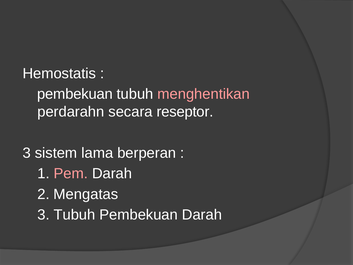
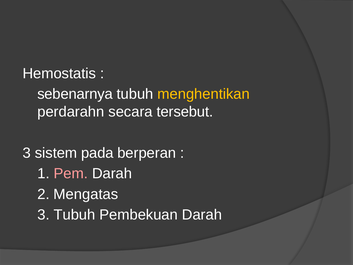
pembekuan at (75, 94): pembekuan -> sebenarnya
menghentikan colour: pink -> yellow
reseptor: reseptor -> tersebut
lama: lama -> pada
